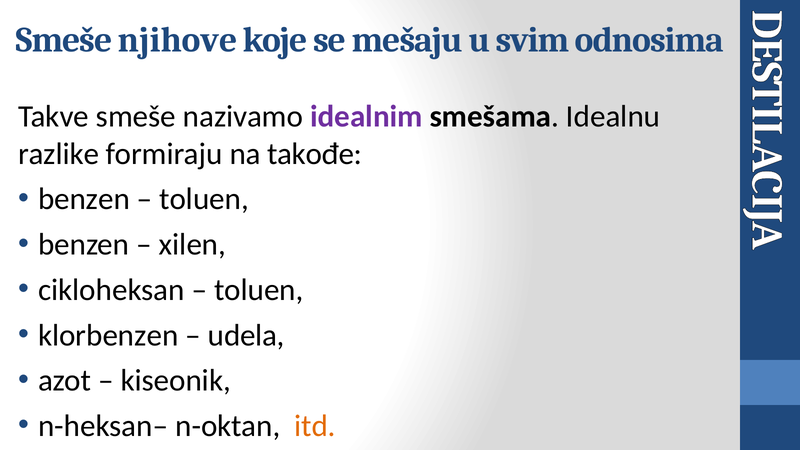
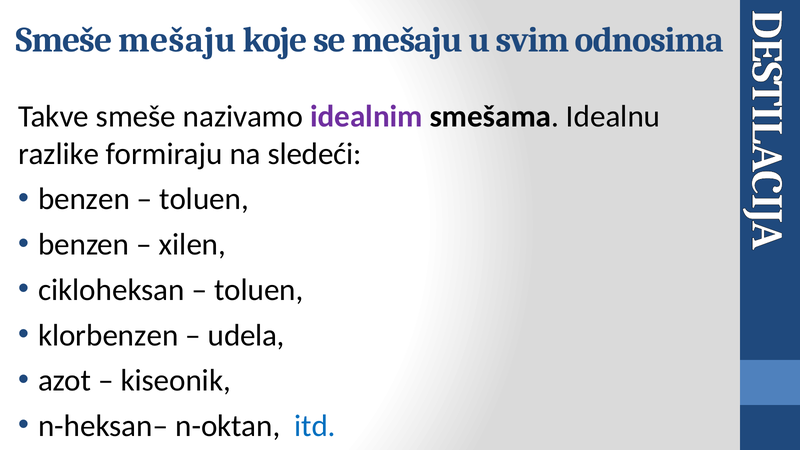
Smeše njihove: njihove -> mešaju
takođe: takođe -> sledeći
itd colour: orange -> blue
